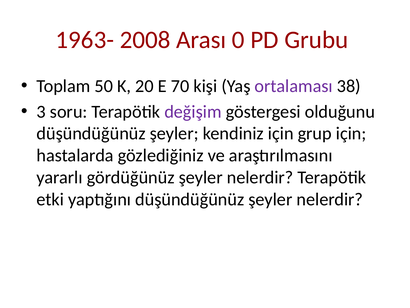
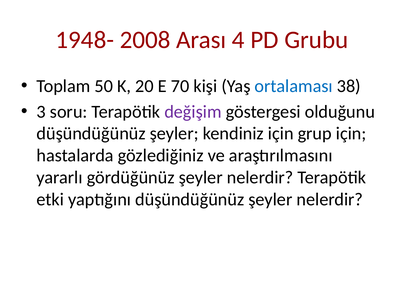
1963-: 1963- -> 1948-
0: 0 -> 4
ortalaması colour: purple -> blue
